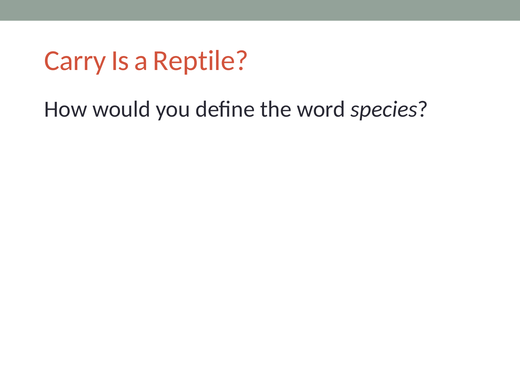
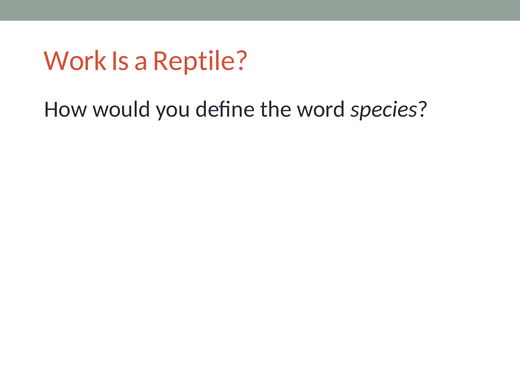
Carry: Carry -> Work
